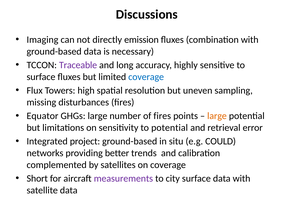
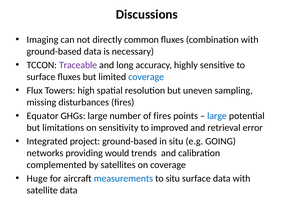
emission: emission -> common
large at (217, 116) colour: orange -> blue
to potential: potential -> improved
COULD: COULD -> GOING
better: better -> would
Short: Short -> Huge
measurements colour: purple -> blue
to city: city -> situ
